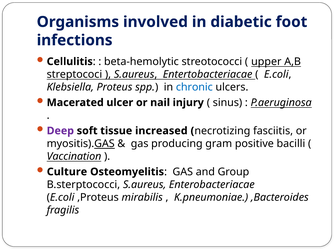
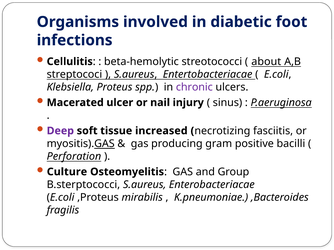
upper: upper -> about
chronic colour: blue -> purple
Vaccination: Vaccination -> Perforation
